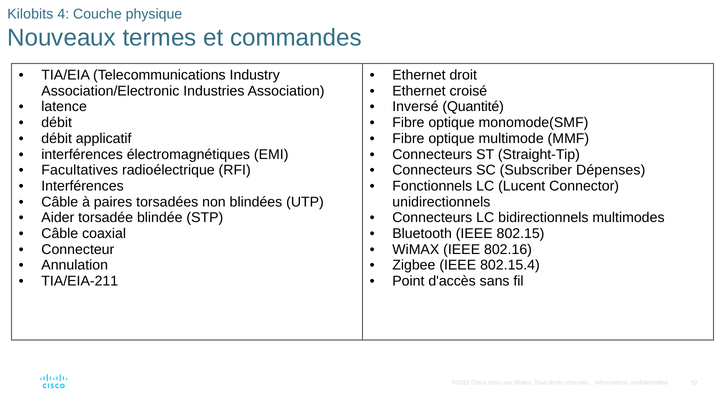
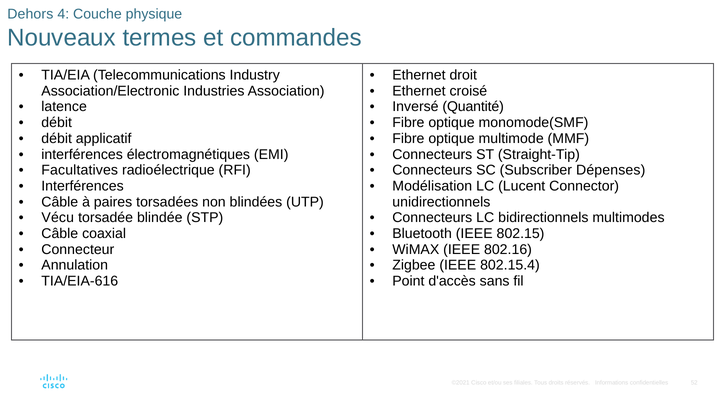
Kilobits: Kilobits -> Dehors
Fonctionnels: Fonctionnels -> Modélisation
Aider: Aider -> Vécu
TIA/EIA-211: TIA/EIA-211 -> TIA/EIA-616
